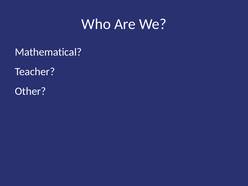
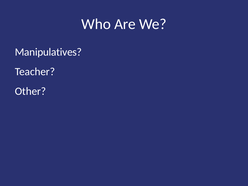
Mathematical: Mathematical -> Manipulatives
